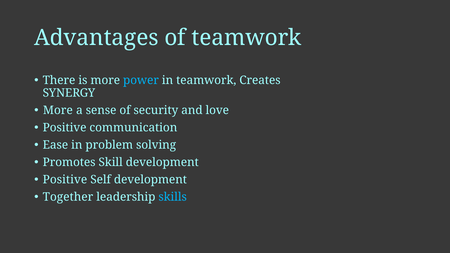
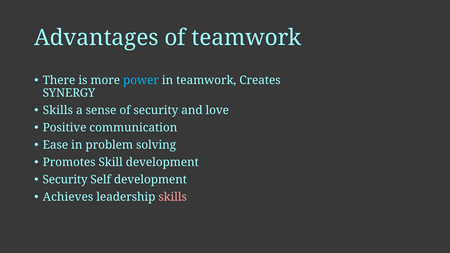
More at (58, 110): More -> Skills
Positive at (65, 180): Positive -> Security
Together: Together -> Achieves
skills at (173, 197) colour: light blue -> pink
